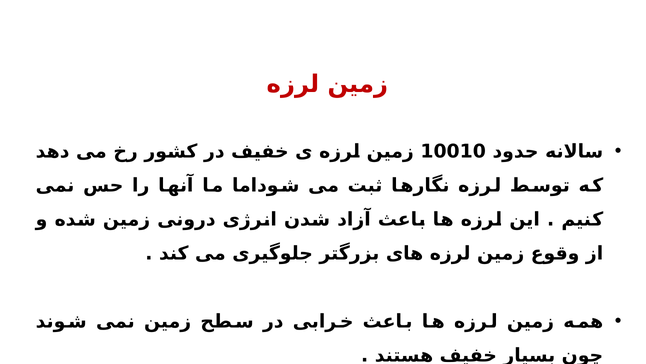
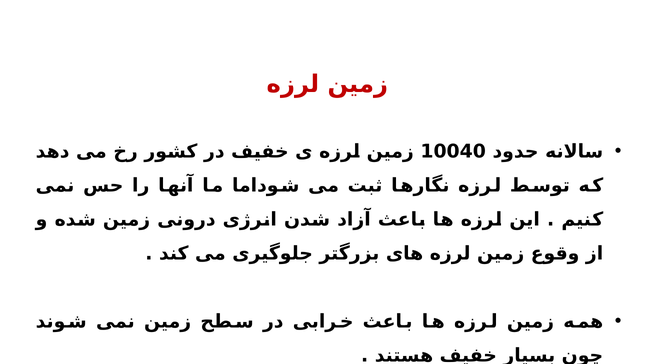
10010: 10010 -> 10040
